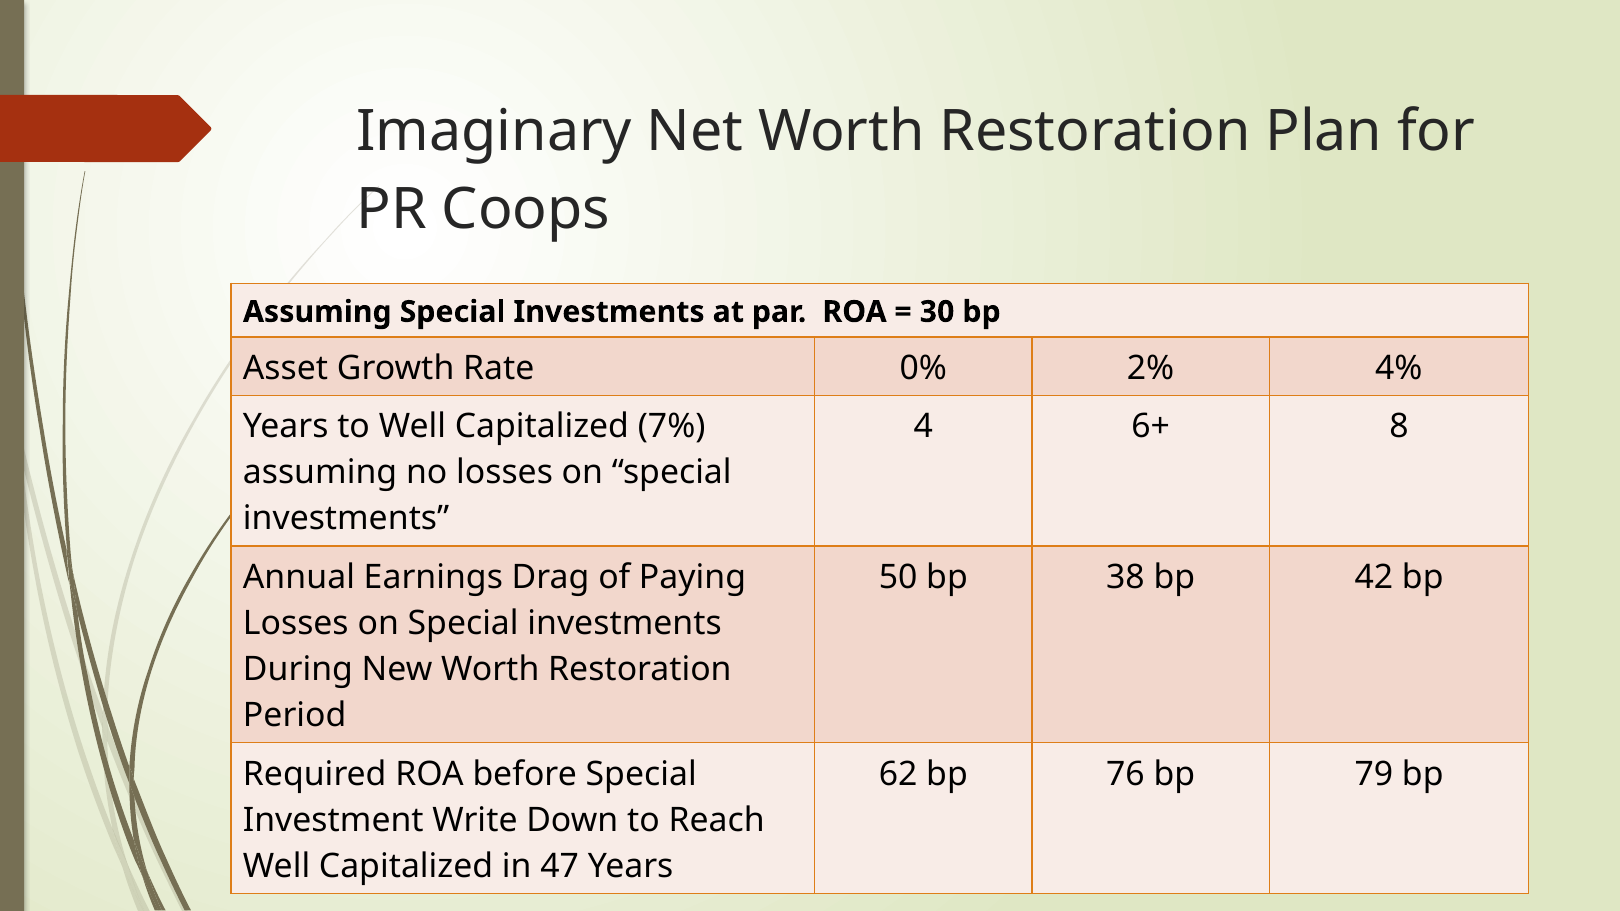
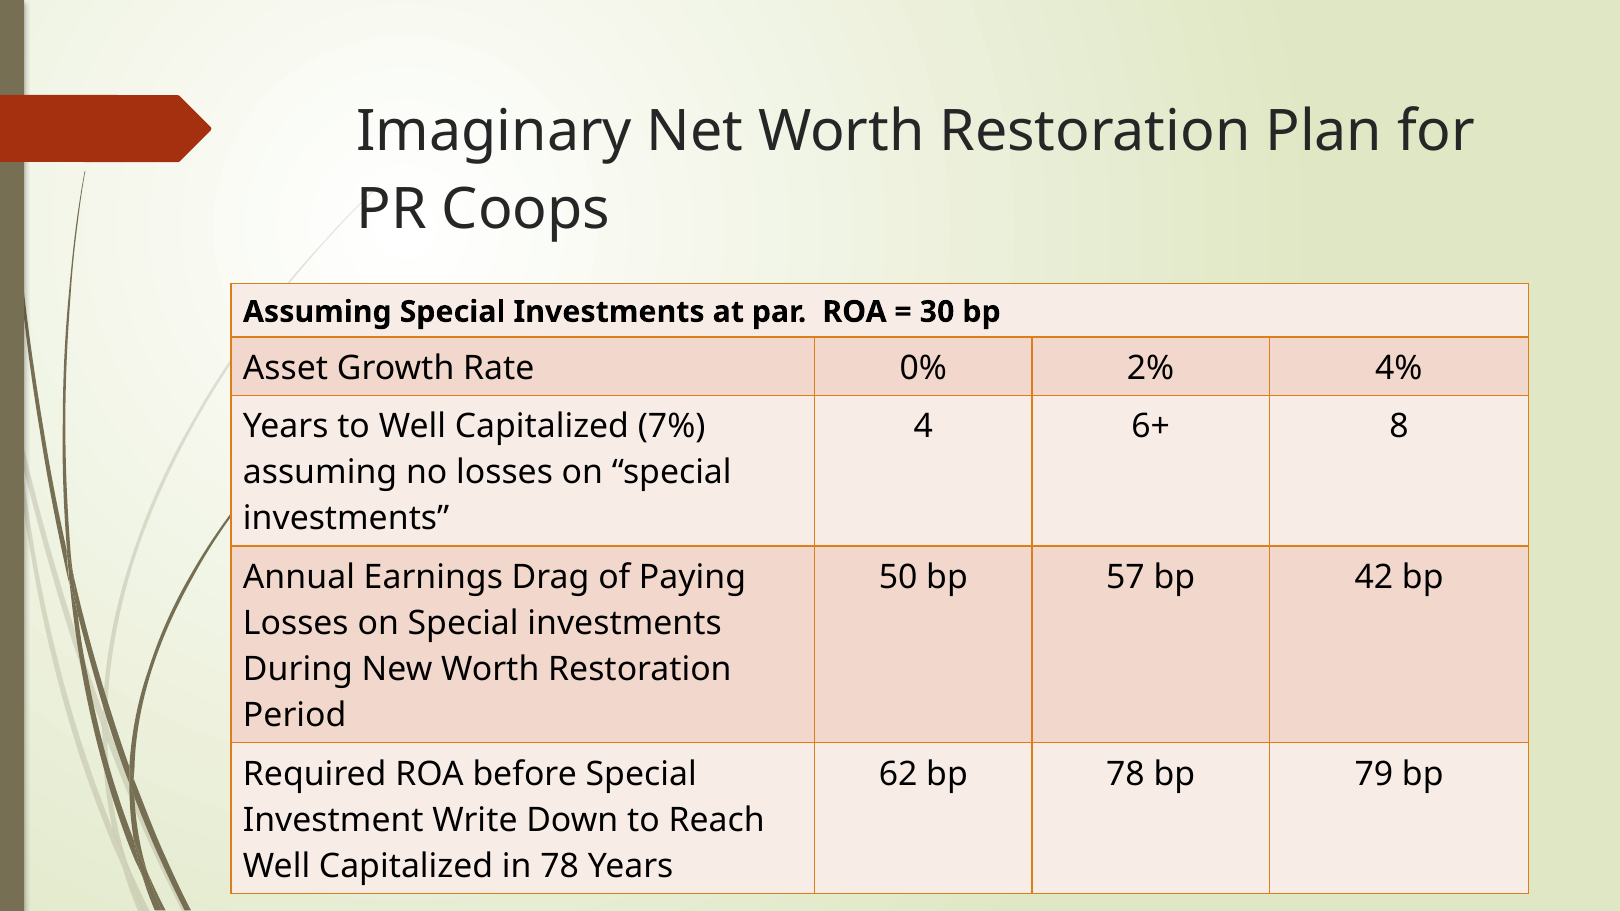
38: 38 -> 57
bp 76: 76 -> 78
in 47: 47 -> 78
